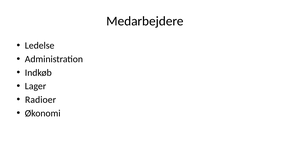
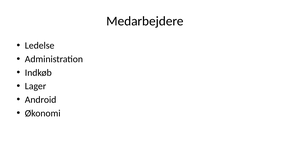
Radioer: Radioer -> Android
